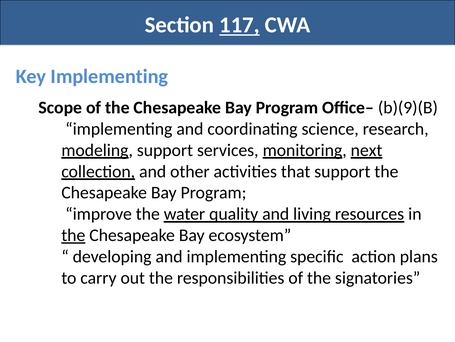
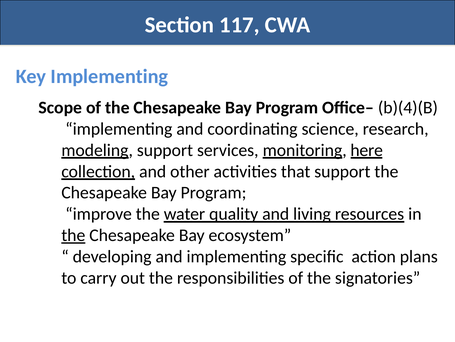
117 underline: present -> none
b)(9)(B: b)(9)(B -> b)(4)(B
next: next -> here
